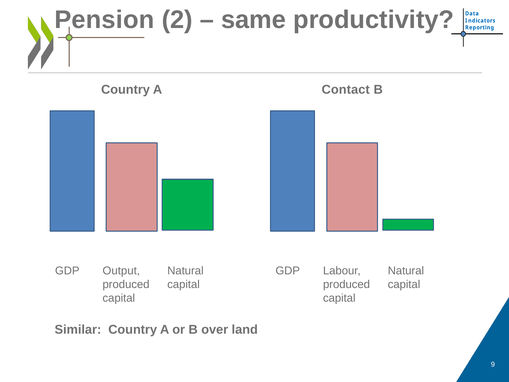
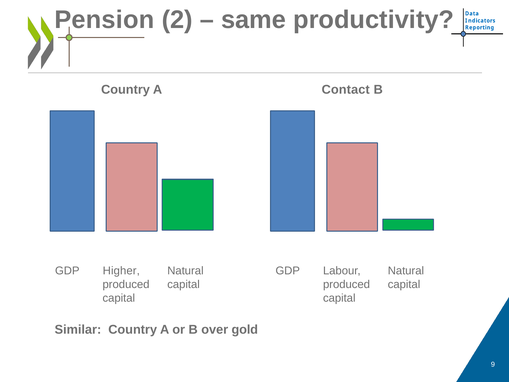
Output: Output -> Higher
land: land -> gold
